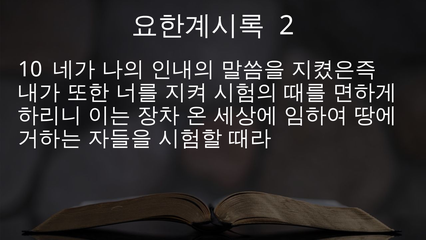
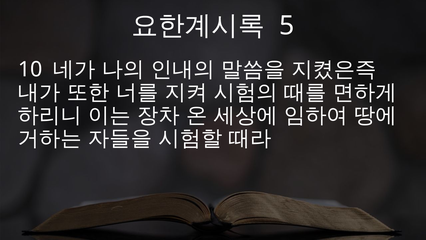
2: 2 -> 5
